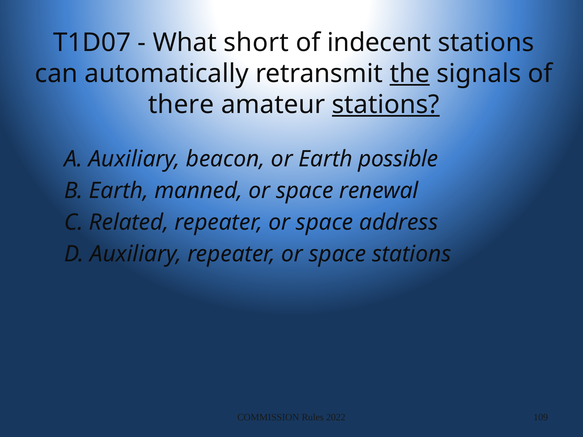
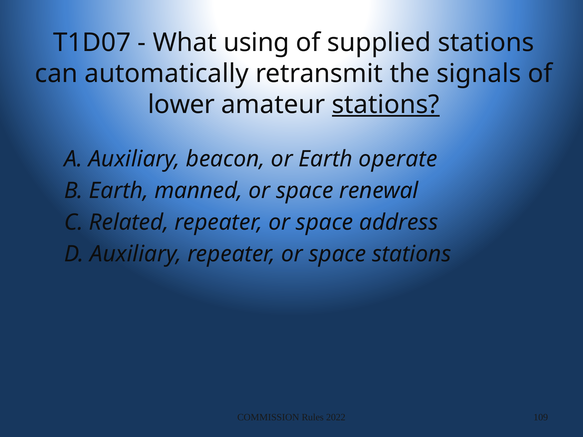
short: short -> using
indecent: indecent -> supplied
the underline: present -> none
there: there -> lower
possible: possible -> operate
